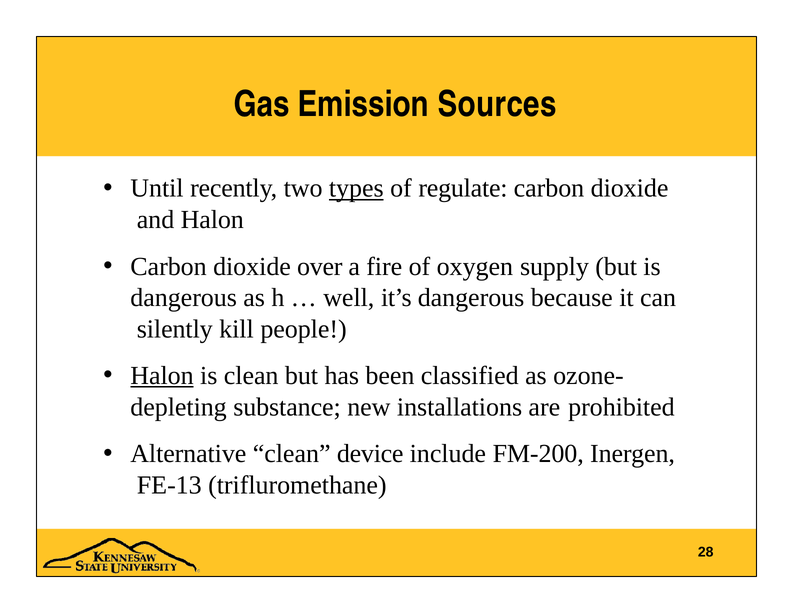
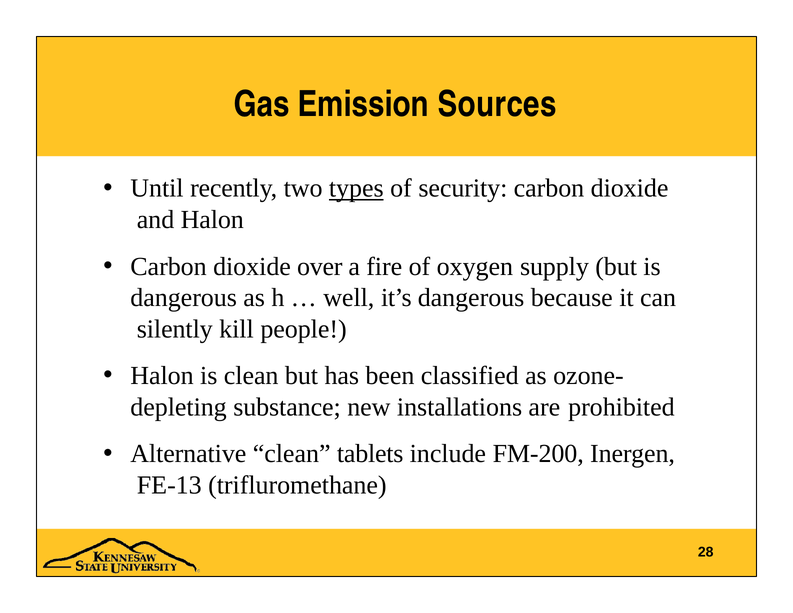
regulate: regulate -> security
Halon at (162, 376) underline: present -> none
device: device -> tablets
